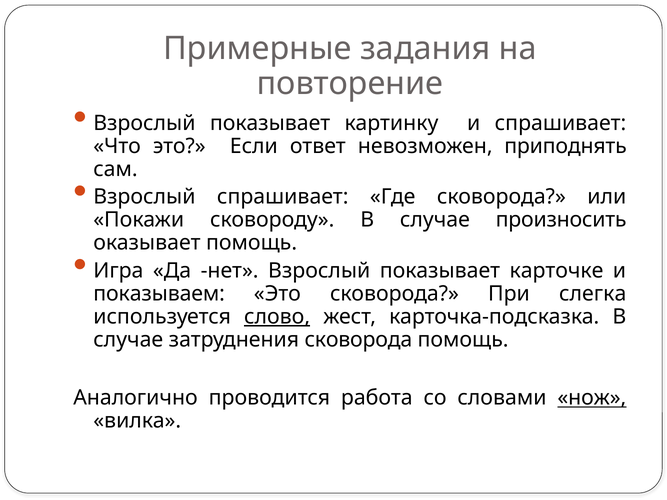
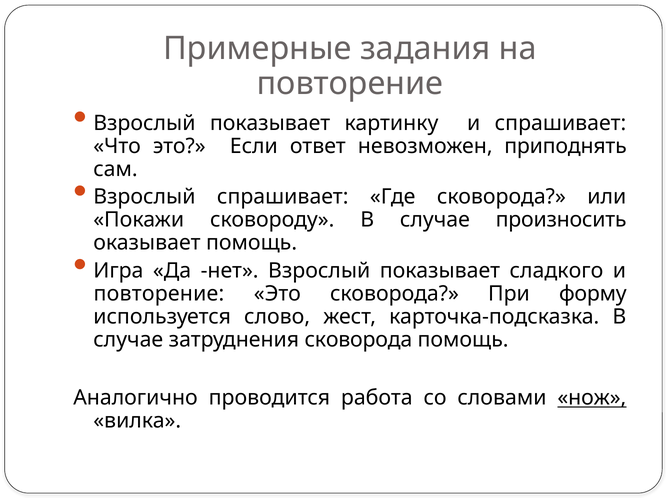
карточке: карточке -> сладкого
показываем at (159, 294): показываем -> повторение
слегка: слегка -> форму
слово underline: present -> none
